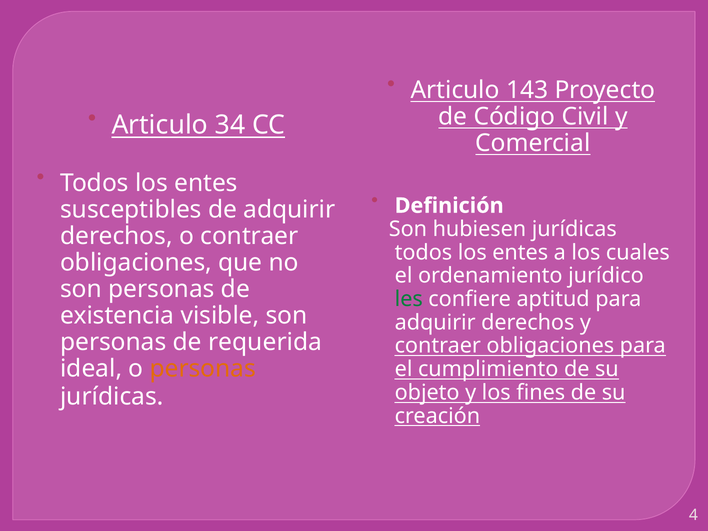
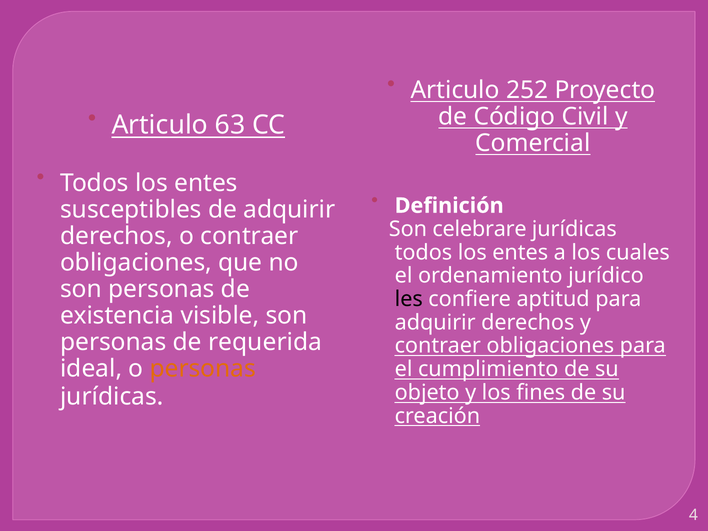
143: 143 -> 252
34: 34 -> 63
hubiesen: hubiesen -> celebrare
les colour: green -> black
